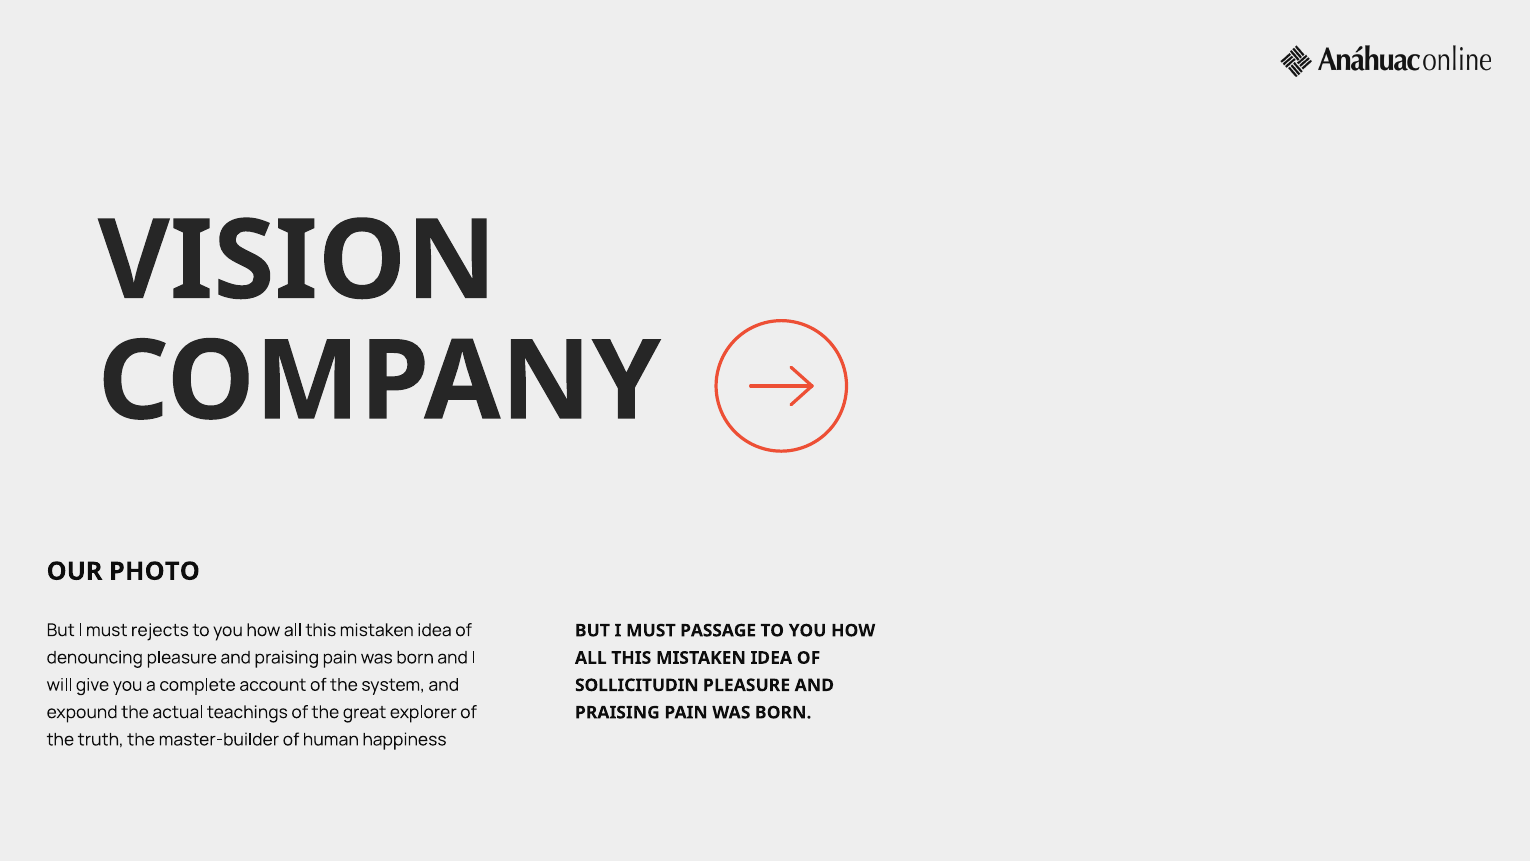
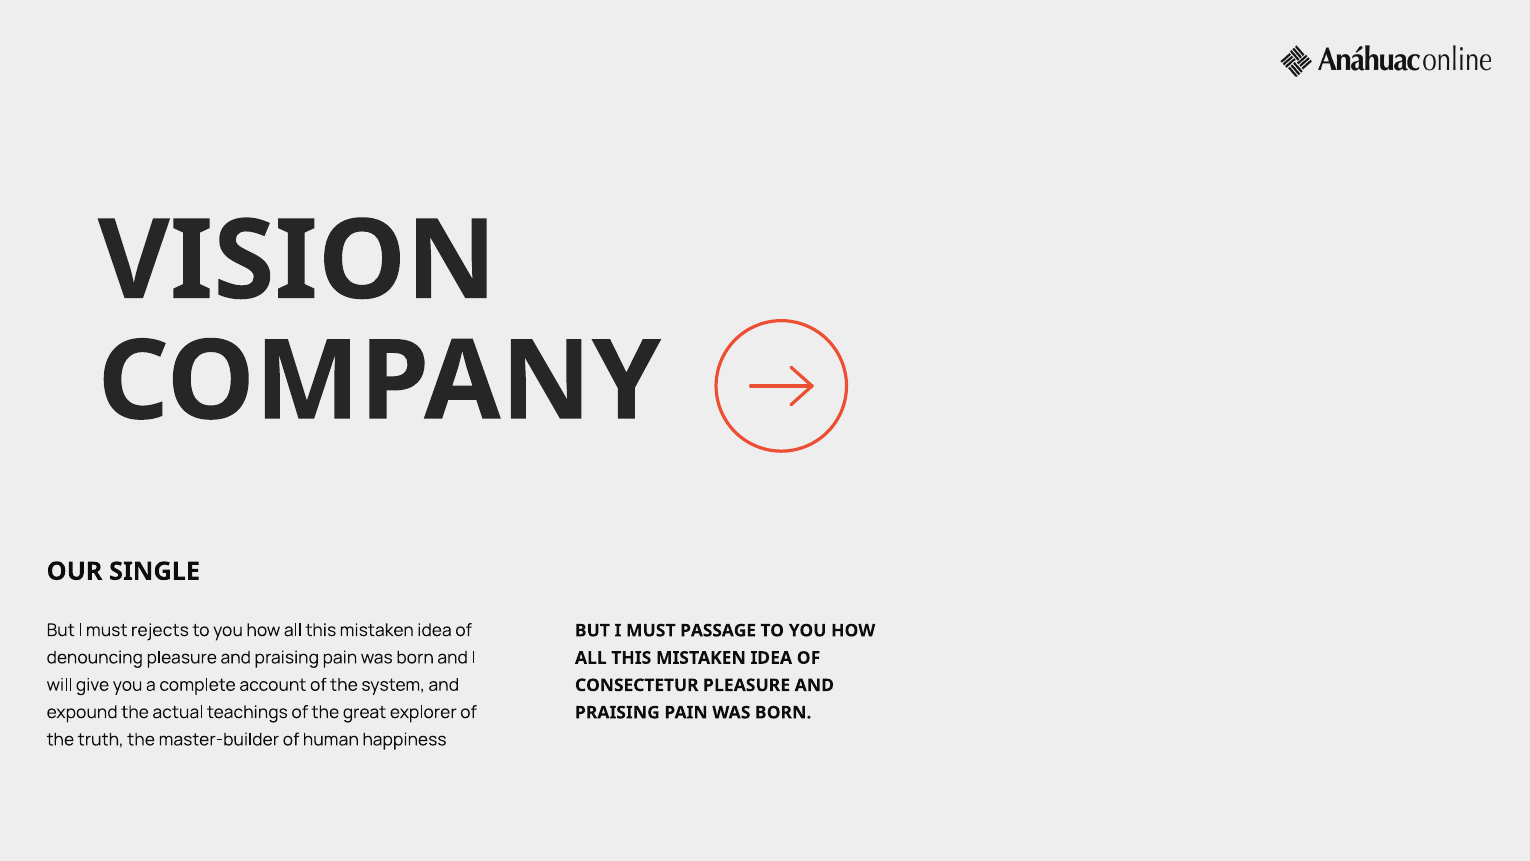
PHOTO: PHOTO -> SINGLE
SOLLICITUDIN: SOLLICITUDIN -> CONSECTETUR
